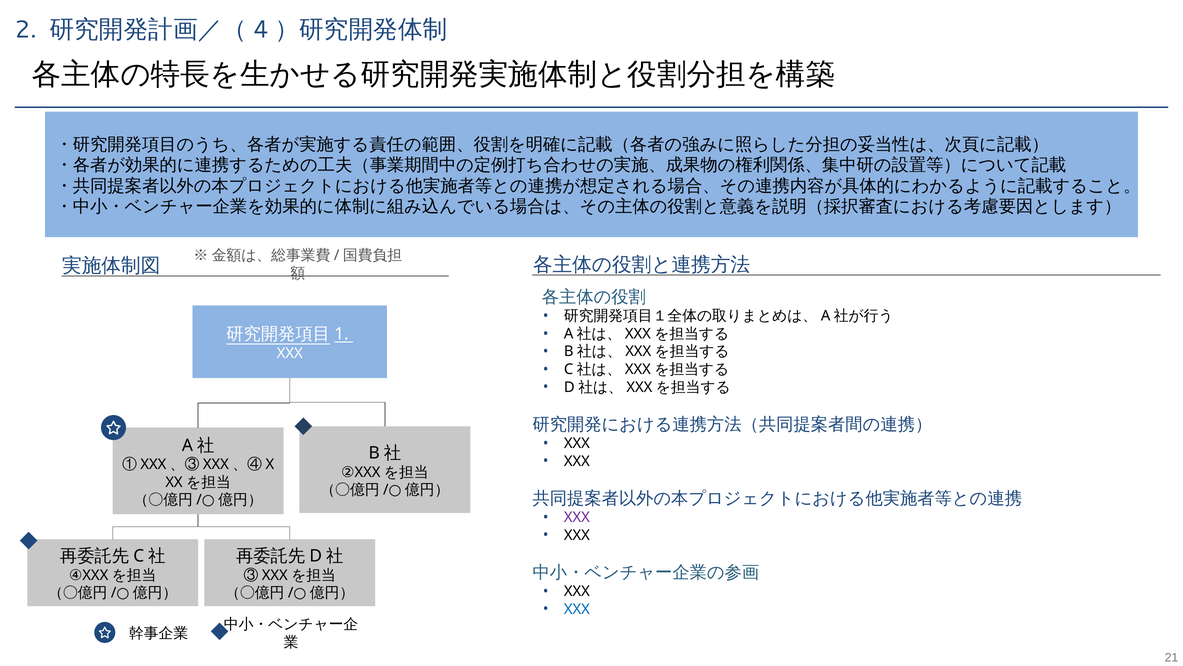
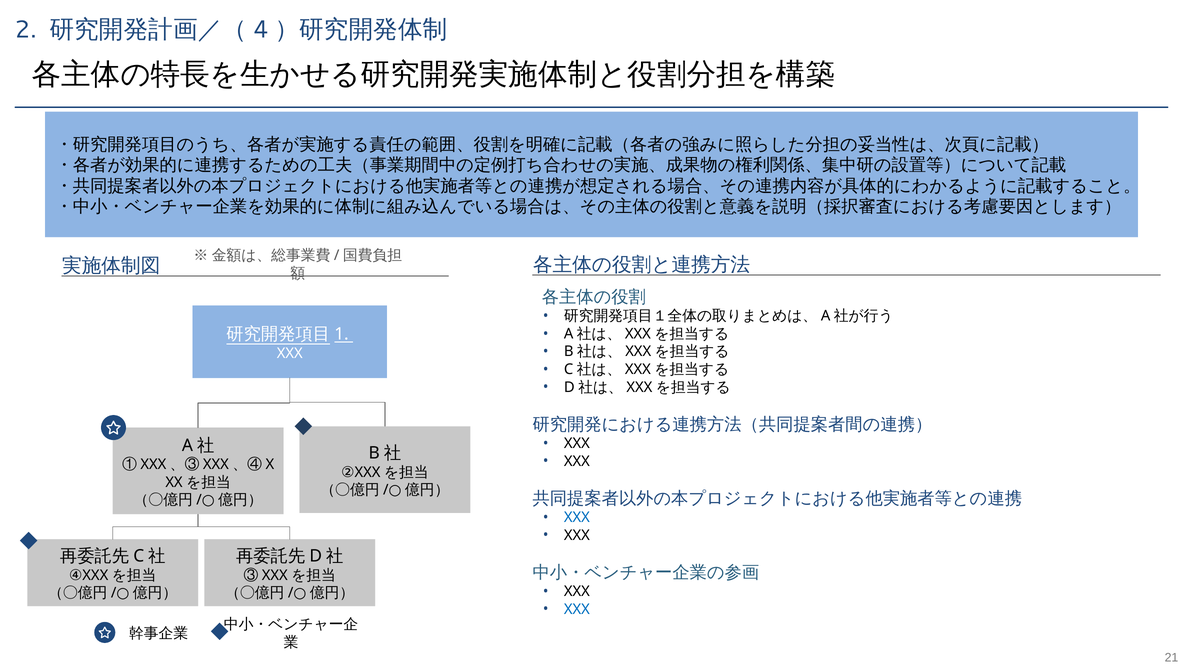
XXX at (577, 517) colour: purple -> blue
